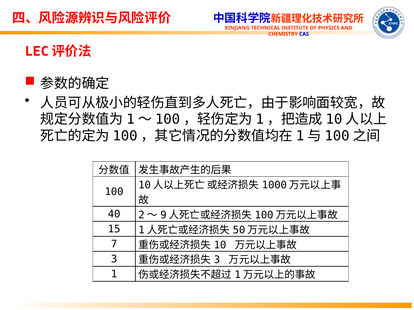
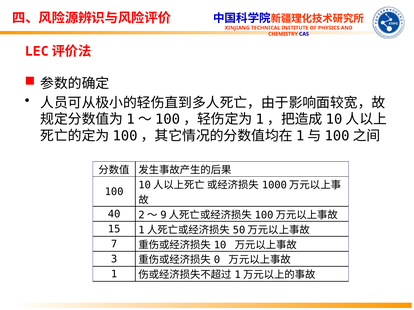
3 at (217, 260): 3 -> 0
